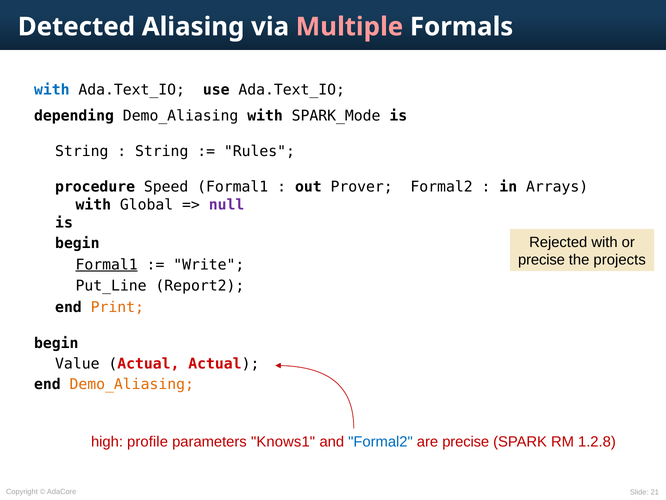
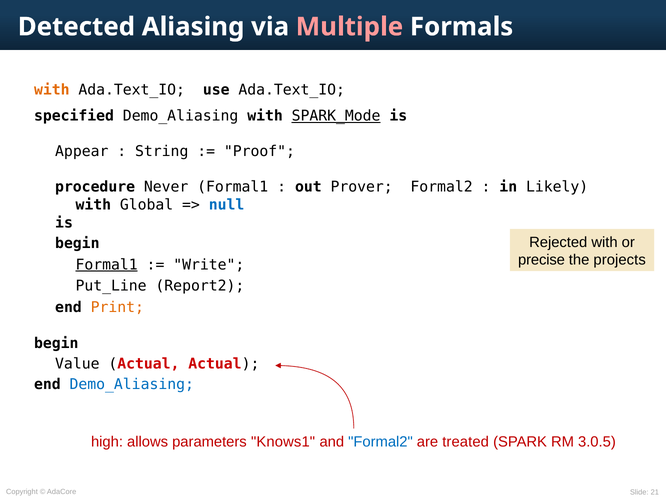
with at (52, 90) colour: blue -> orange
depending: depending -> specified
SPARK_Mode underline: none -> present
String at (82, 151): String -> Appear
Rules: Rules -> Proof
Speed: Speed -> Never
Arrays: Arrays -> Likely
null colour: purple -> blue
Demo_Aliasing at (132, 384) colour: orange -> blue
profile: profile -> allows
are precise: precise -> treated
1.2.8: 1.2.8 -> 3.0.5
